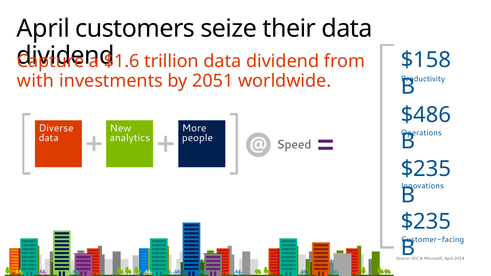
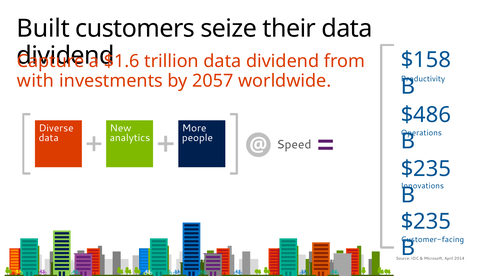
April at (43, 29): April -> Built
2051: 2051 -> 2057
